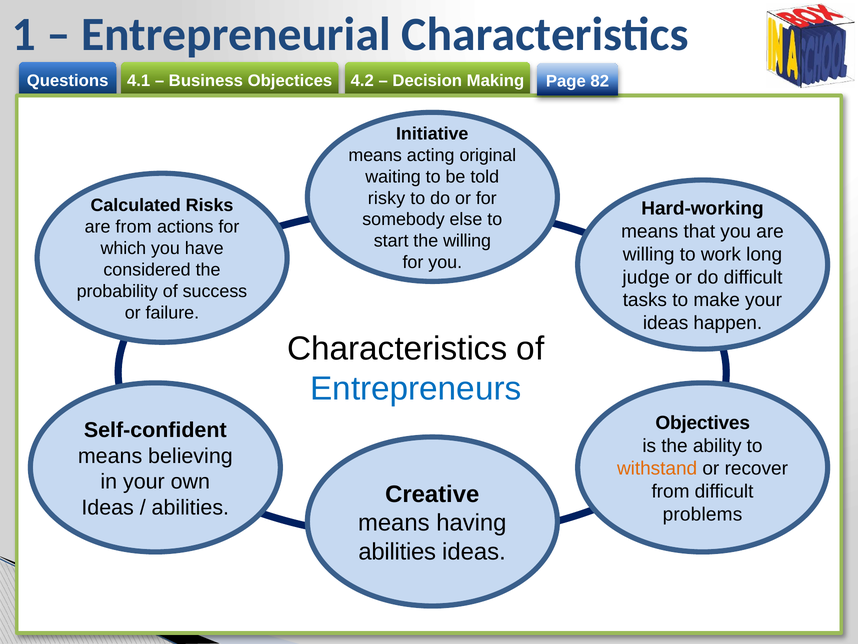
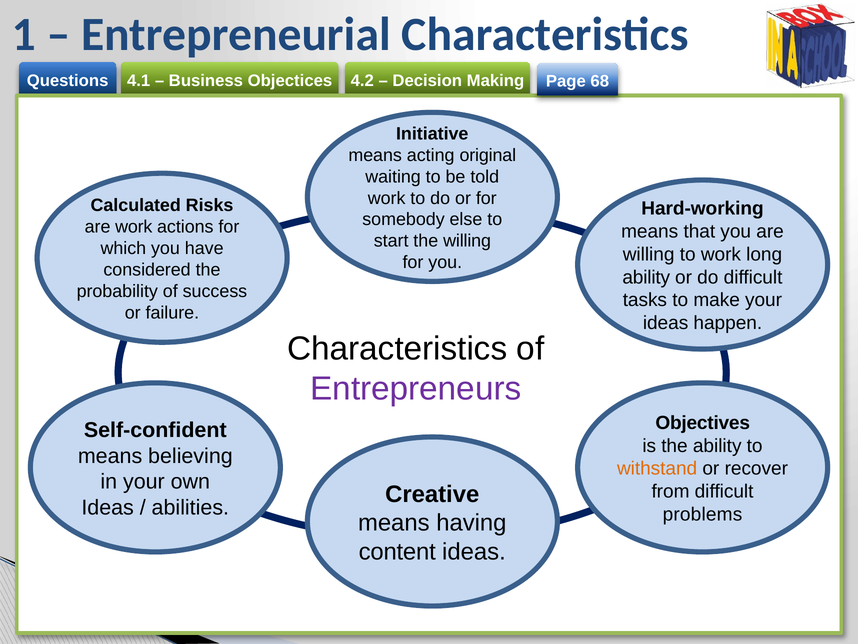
82: 82 -> 68
risky at (387, 198): risky -> work
are from: from -> work
judge at (646, 277): judge -> ability
Entrepreneurs colour: blue -> purple
abilities at (397, 551): abilities -> content
